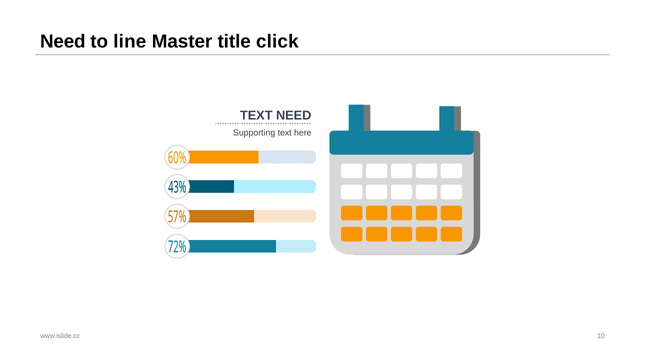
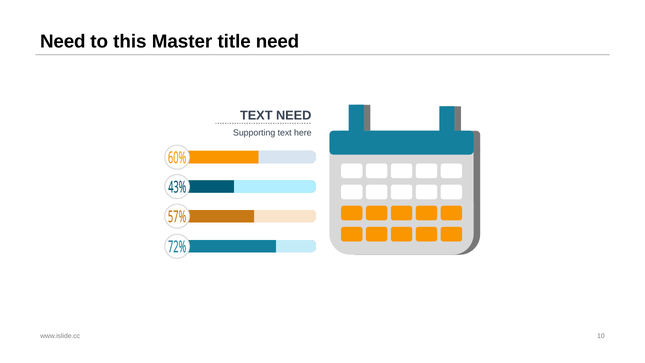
line: line -> this
title click: click -> need
